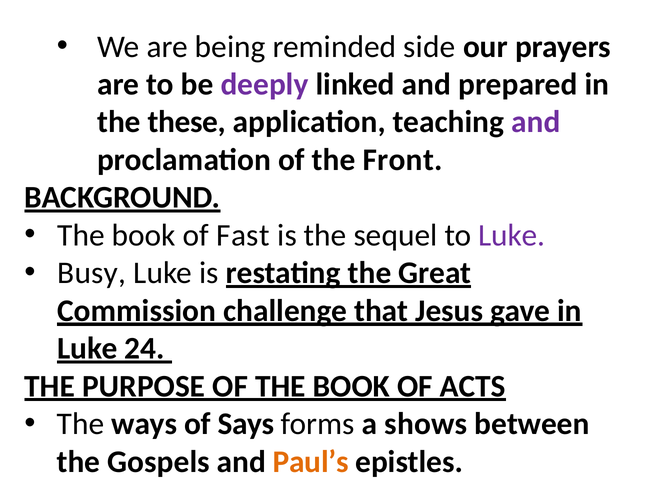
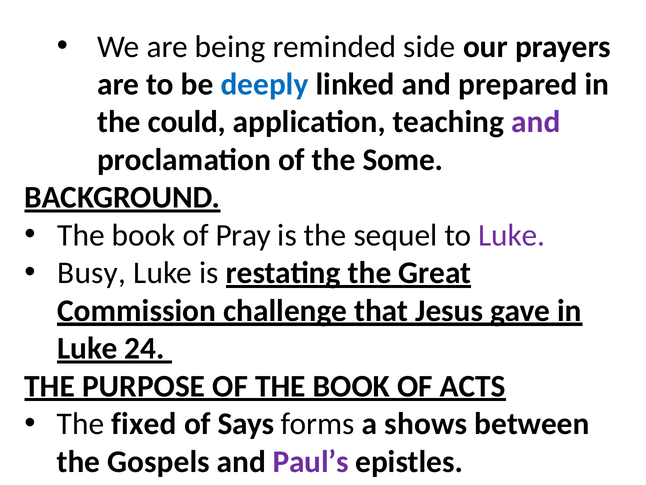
deeply colour: purple -> blue
these: these -> could
Front: Front -> Some
Fast: Fast -> Pray
ways: ways -> fixed
Paul’s colour: orange -> purple
